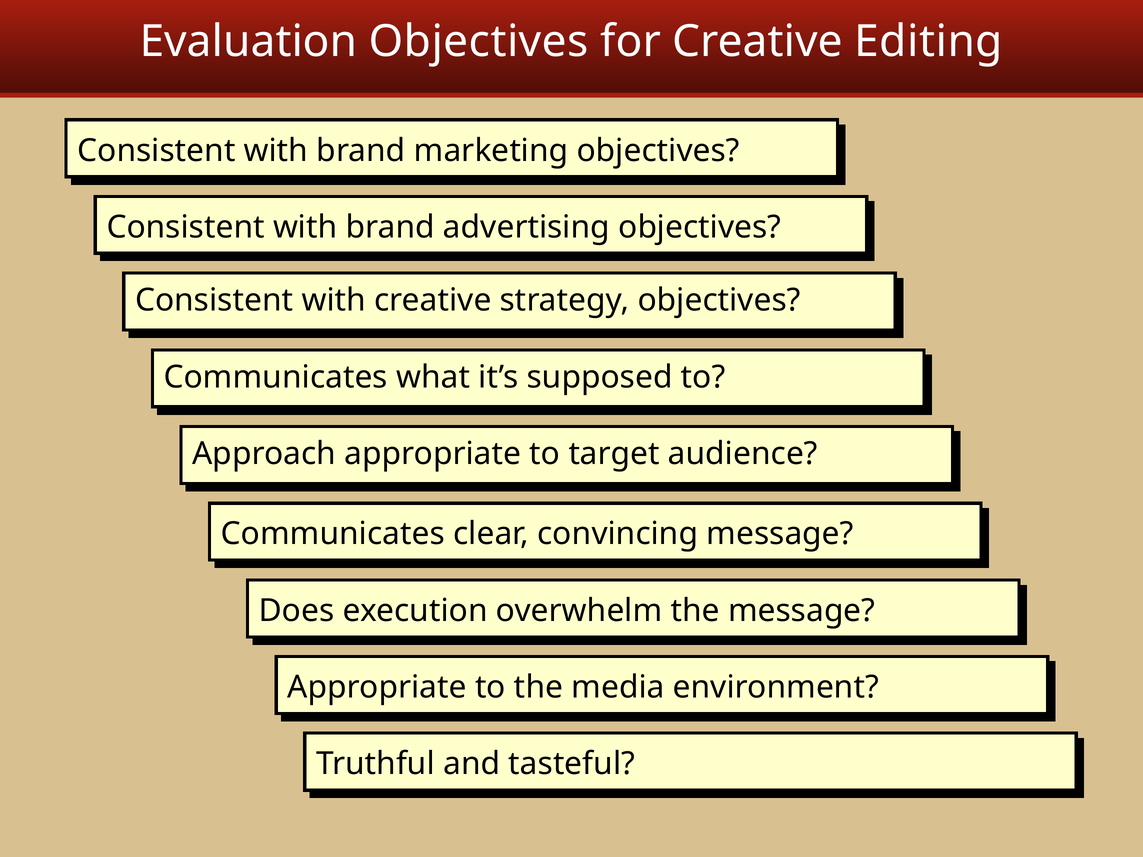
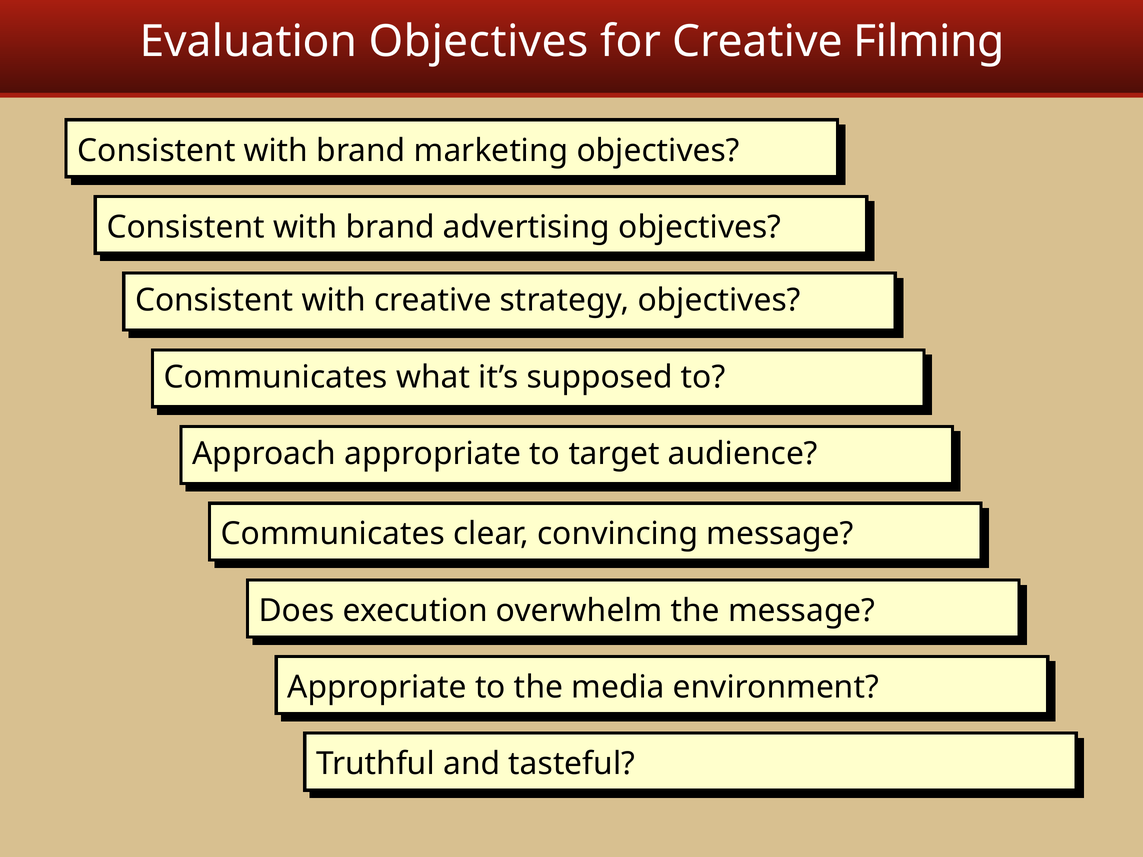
Editing: Editing -> Filming
